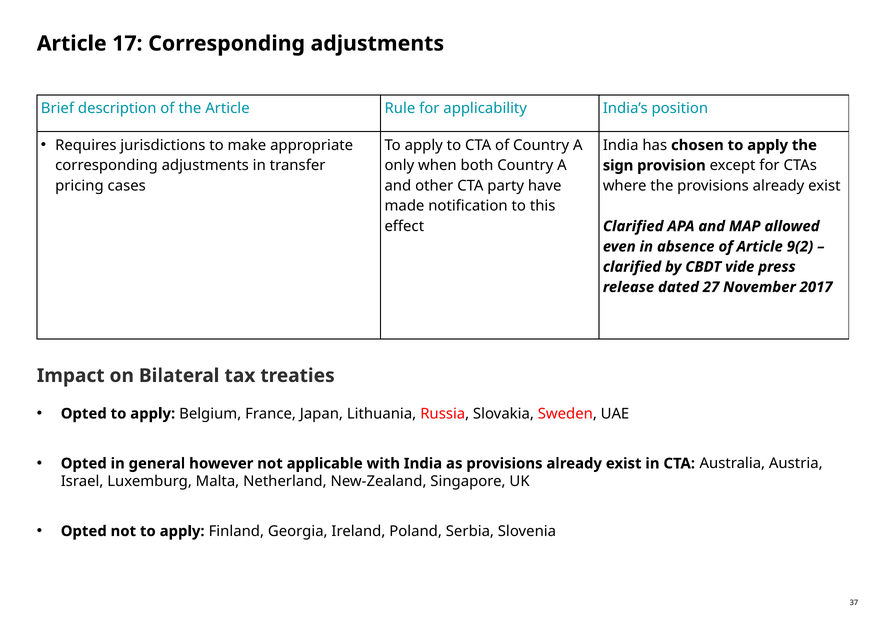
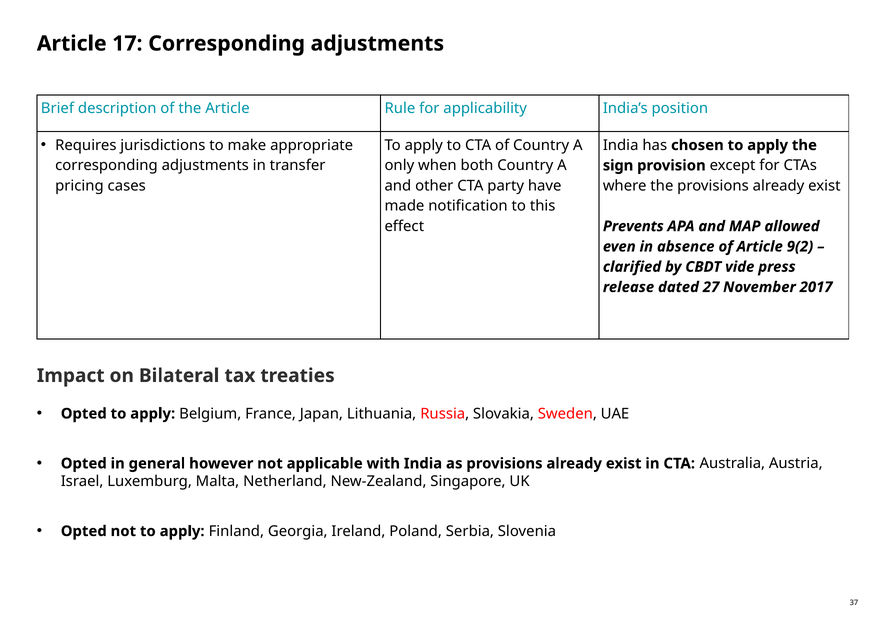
Clarified at (633, 226): Clarified -> Prevents
